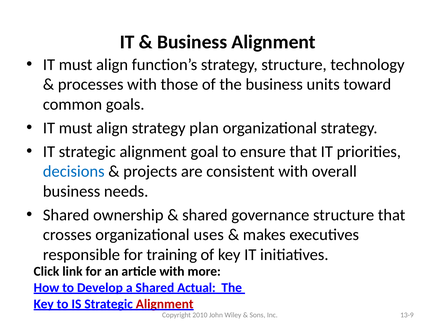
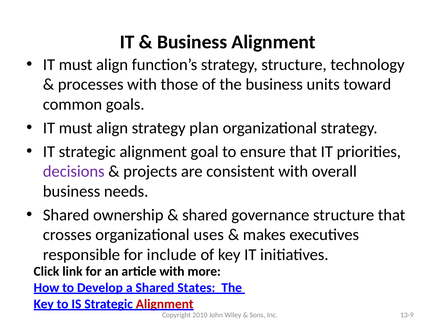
decisions colour: blue -> purple
training: training -> include
Actual: Actual -> States
